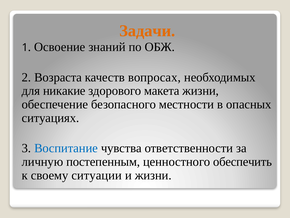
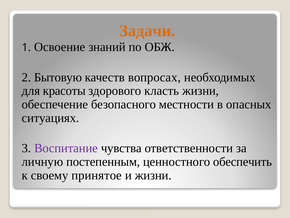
Возраста: Возраста -> Бытовую
никакие: никакие -> красоты
макета: макета -> класть
Воспитание colour: blue -> purple
ситуации: ситуации -> принятое
